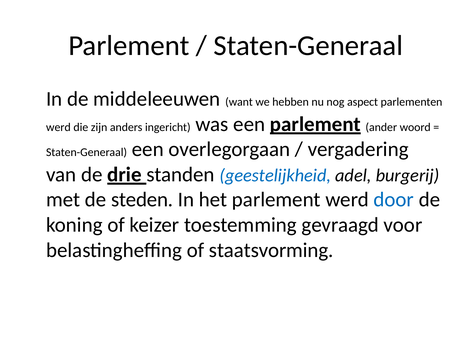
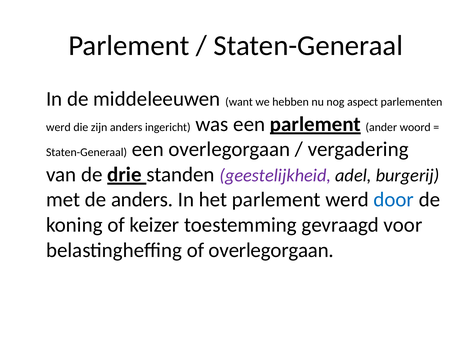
geestelijkheid colour: blue -> purple
de steden: steden -> anders
of staatsvorming: staatsvorming -> overlegorgaan
